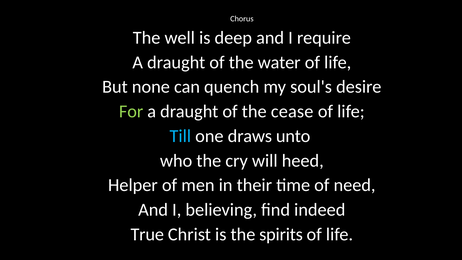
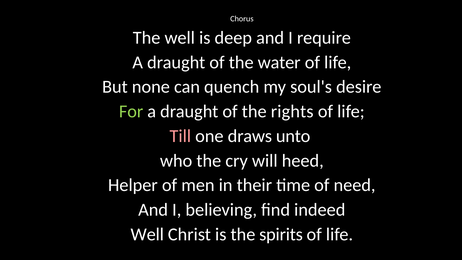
cease: cease -> rights
Till colour: light blue -> pink
True at (147, 234): True -> Well
